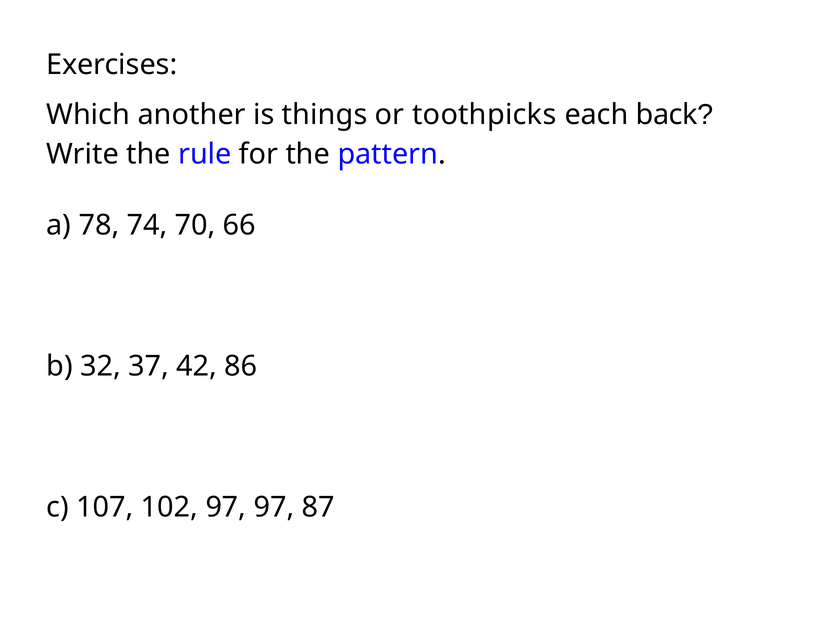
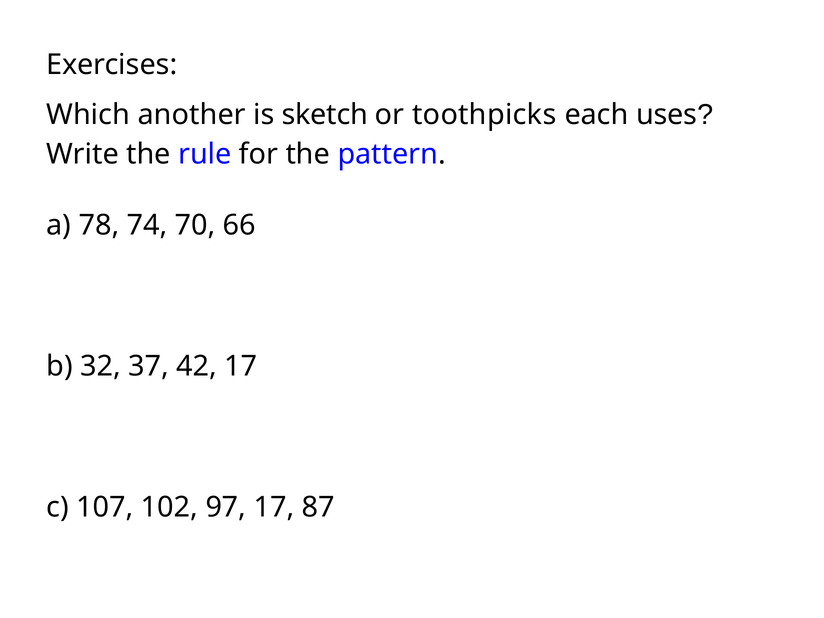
things: things -> sketch
back: back -> uses
42 86: 86 -> 17
97 97: 97 -> 17
